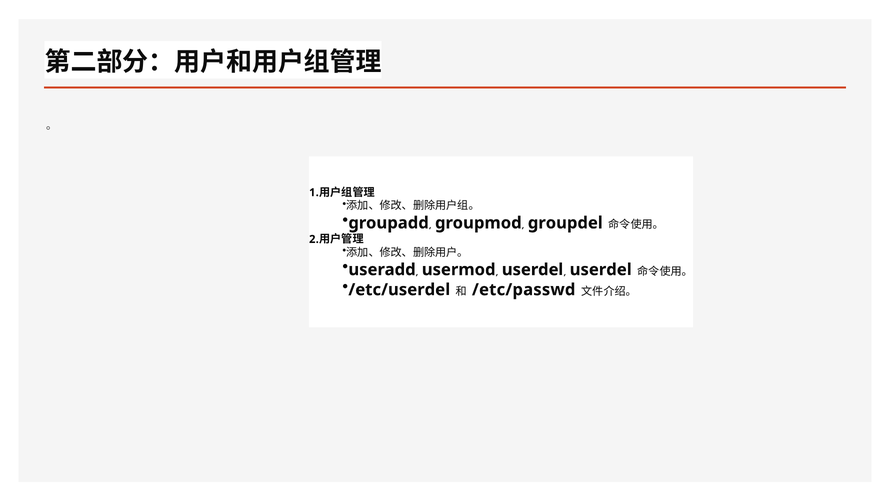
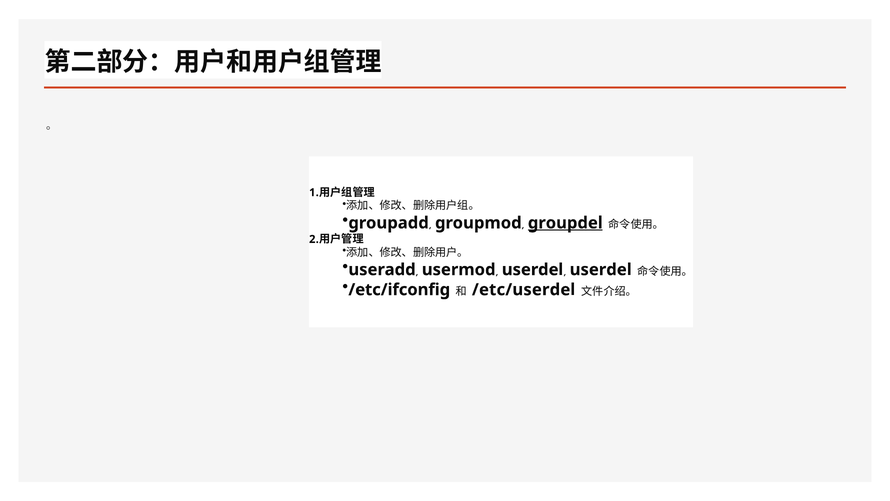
groupdel underline: none -> present
/etc/userdel: /etc/userdel -> /etc/ifconfig
/etc/passwd: /etc/passwd -> /etc/userdel
